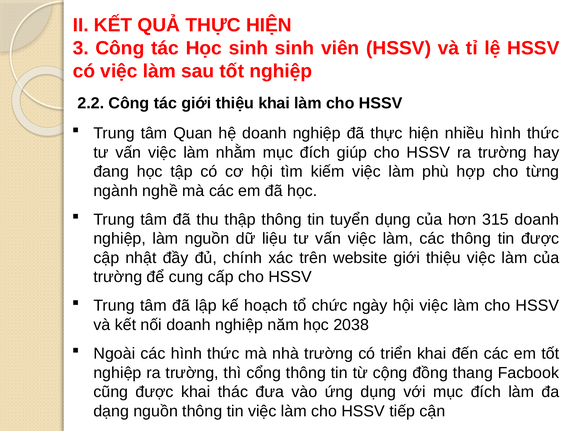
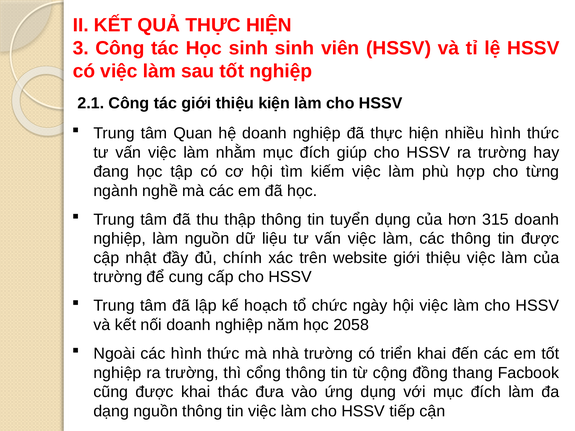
2.2: 2.2 -> 2.1
thiệu khai: khai -> kiện
2038: 2038 -> 2058
